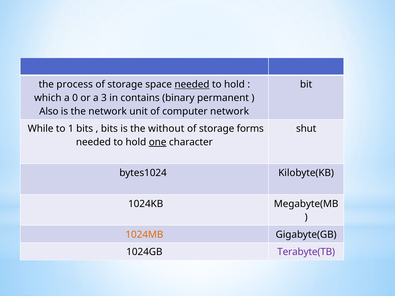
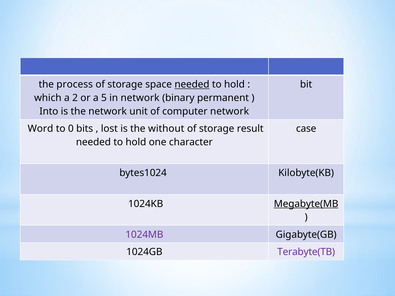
0: 0 -> 2
3: 3 -> 5
in contains: contains -> network
Also: Also -> Into
While: While -> Word
1: 1 -> 0
bits at (109, 129): bits -> lost
forms: forms -> result
shut: shut -> case
one underline: present -> none
Megabyte(MB underline: none -> present
1024MB colour: orange -> purple
